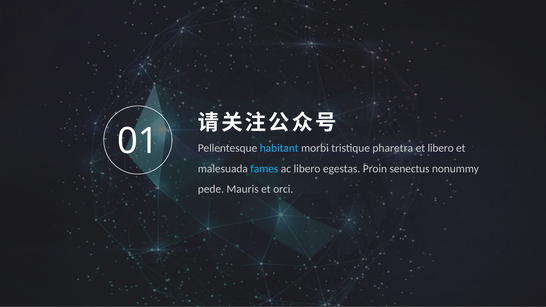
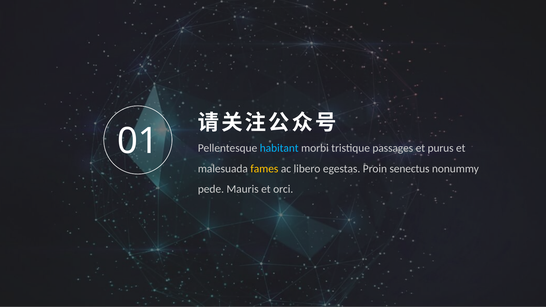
pharetra: pharetra -> passages
et libero: libero -> purus
fames colour: light blue -> yellow
